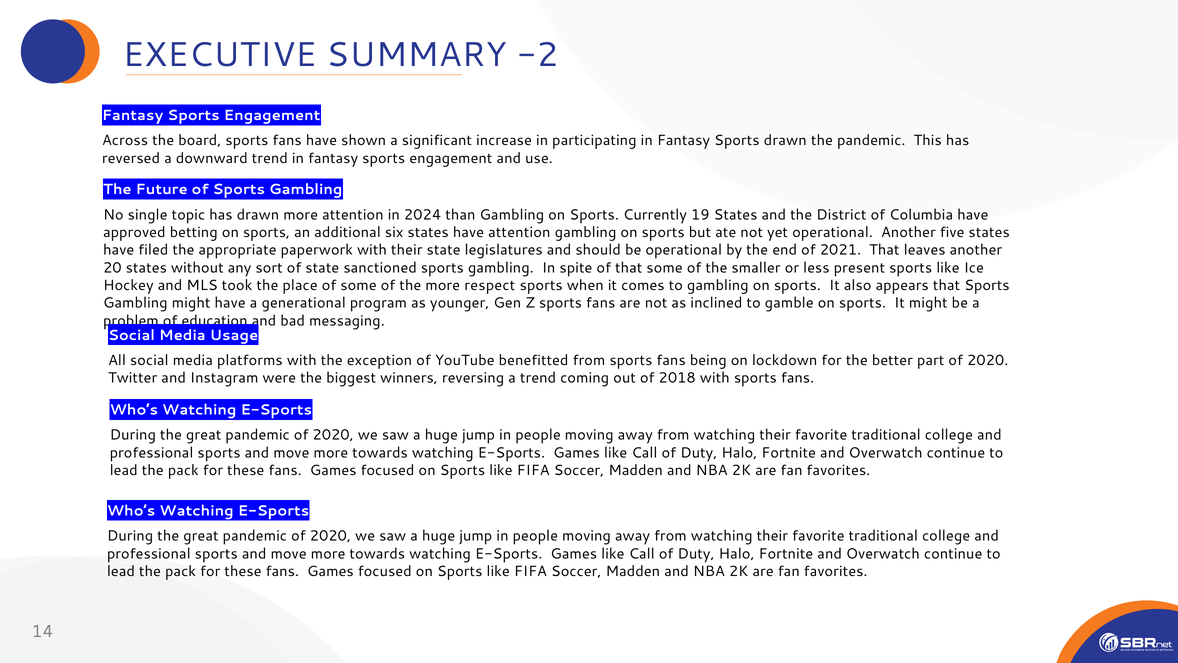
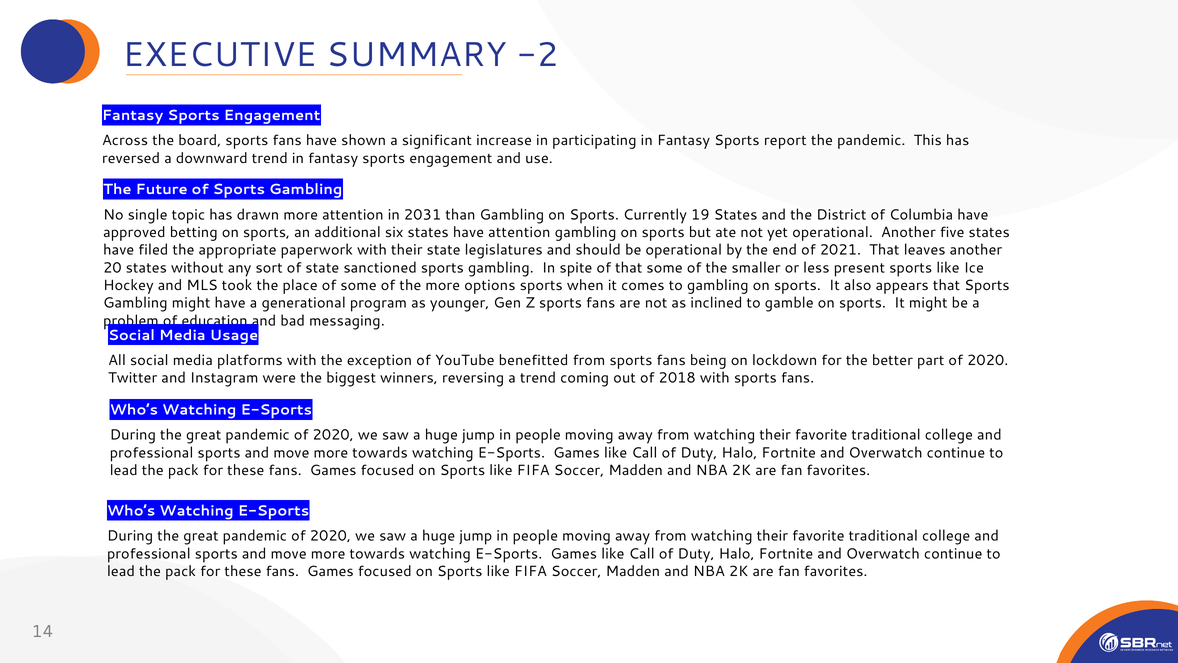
Sports drawn: drawn -> report
2024: 2024 -> 2031
respect: respect -> options
